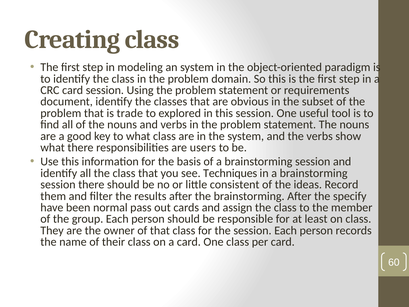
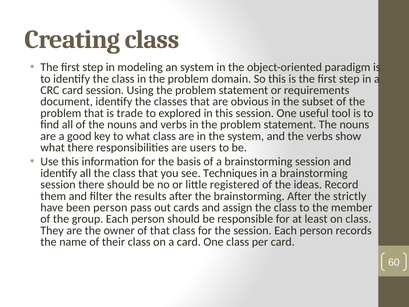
consistent: consistent -> registered
specify: specify -> strictly
been normal: normal -> person
